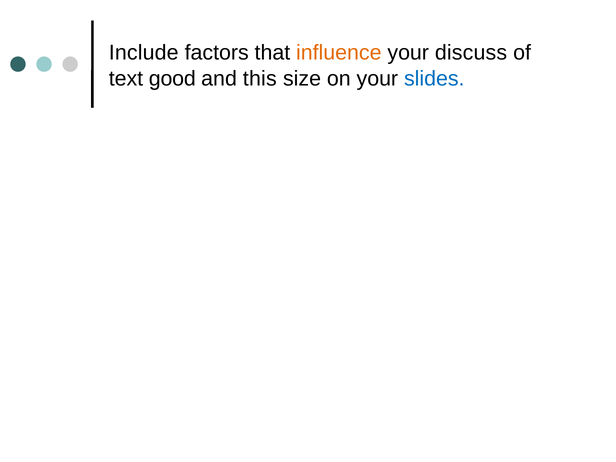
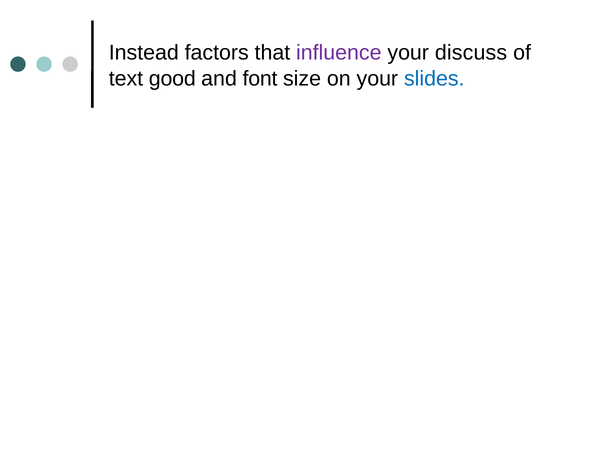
Include: Include -> Instead
influence colour: orange -> purple
this: this -> font
